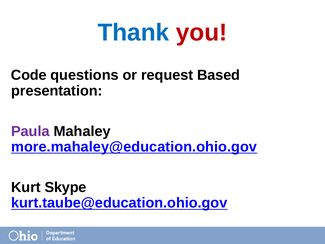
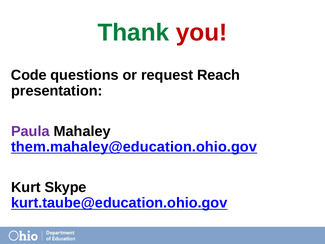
Thank colour: blue -> green
Based: Based -> Reach
more.mahaley@education.ohio.gov: more.mahaley@education.ohio.gov -> them.mahaley@education.ohio.gov
